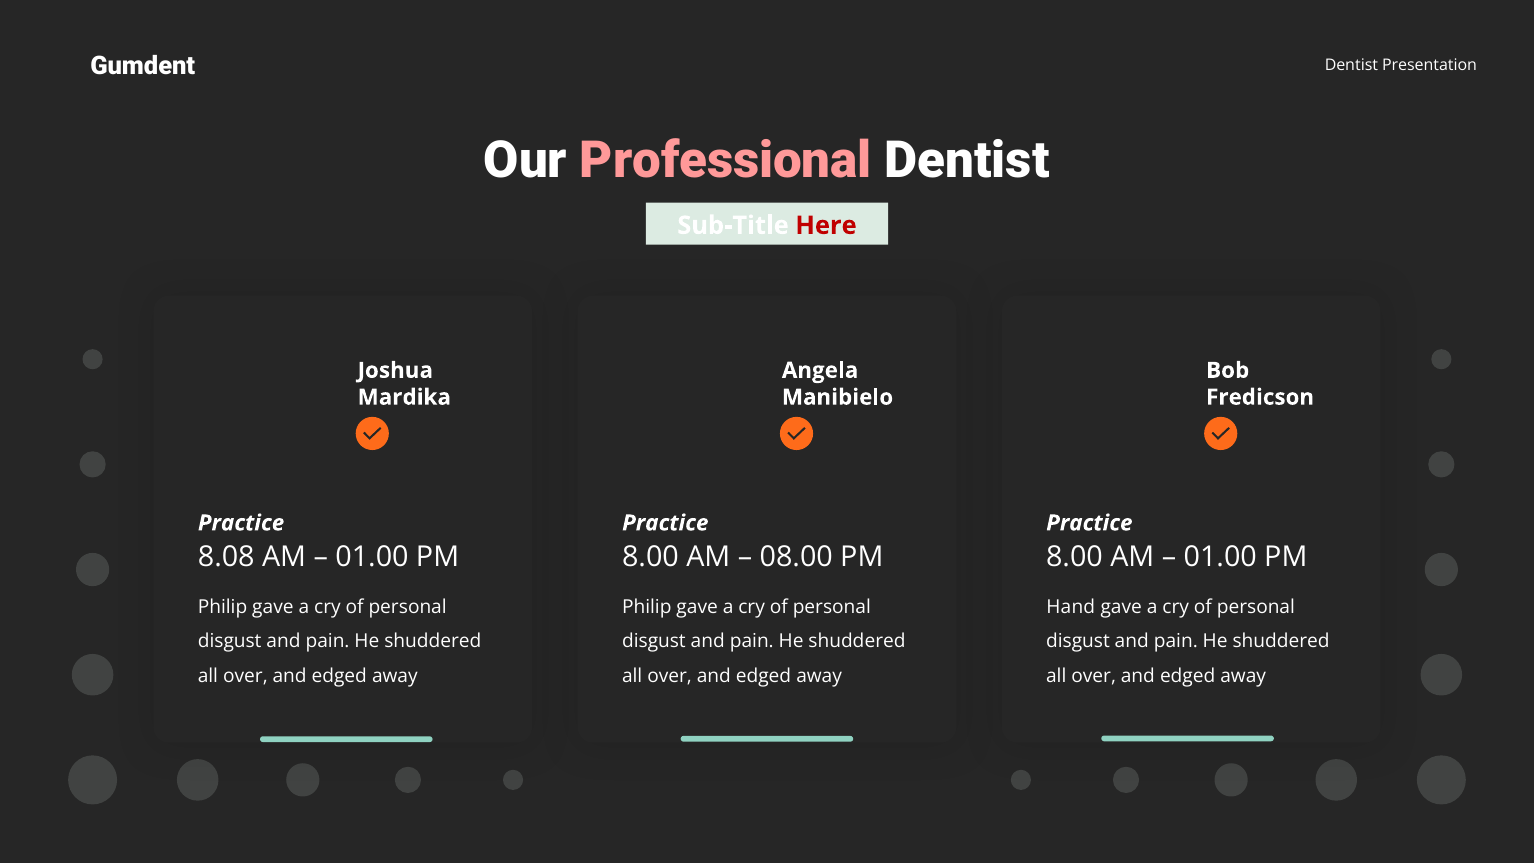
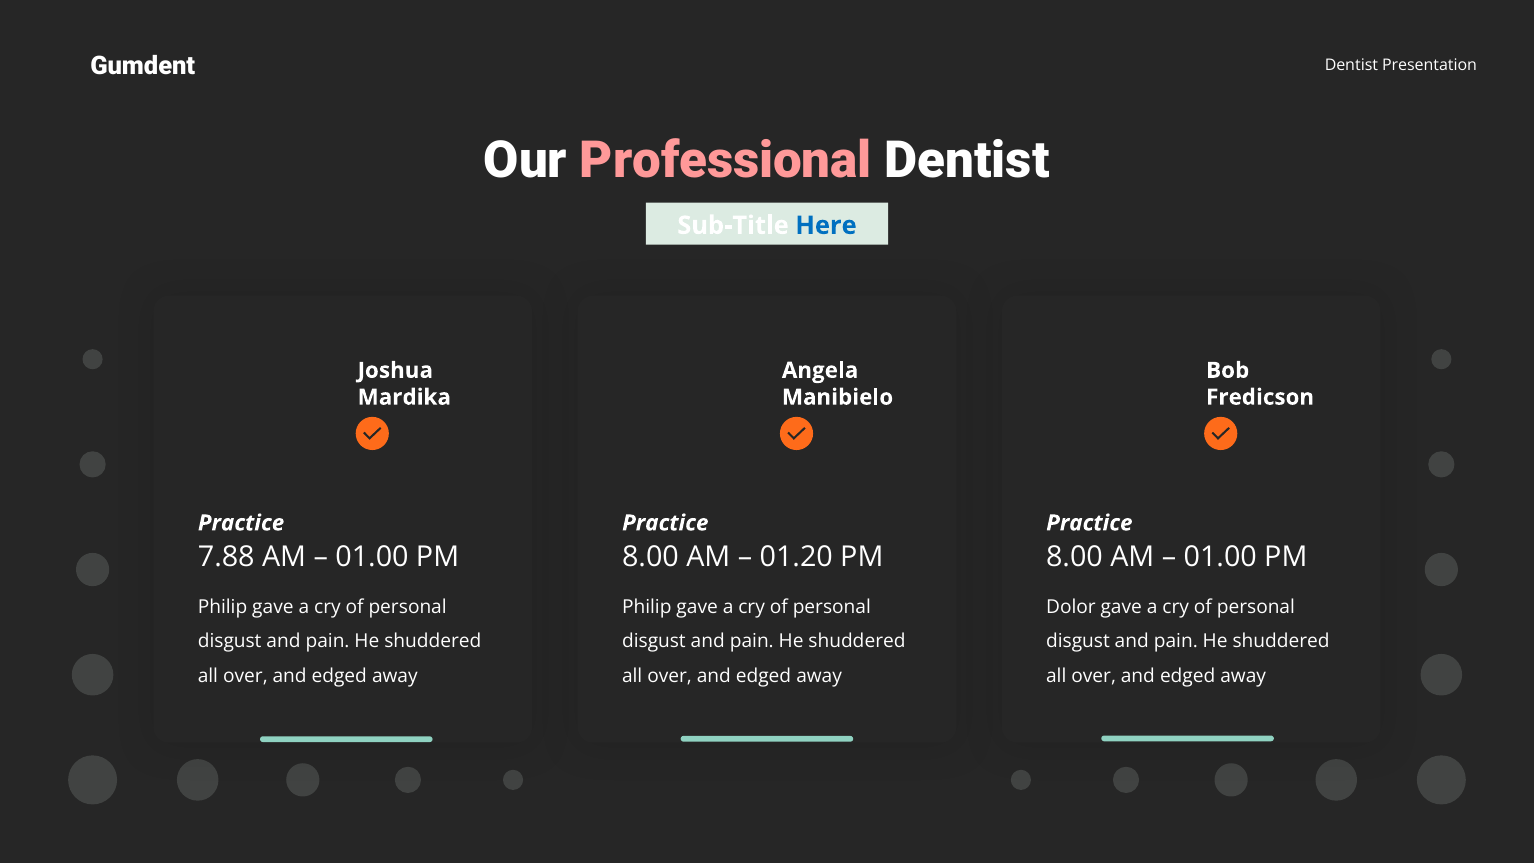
Here colour: red -> blue
8.08: 8.08 -> 7.88
08.00: 08.00 -> 01.20
Hand: Hand -> Dolor
